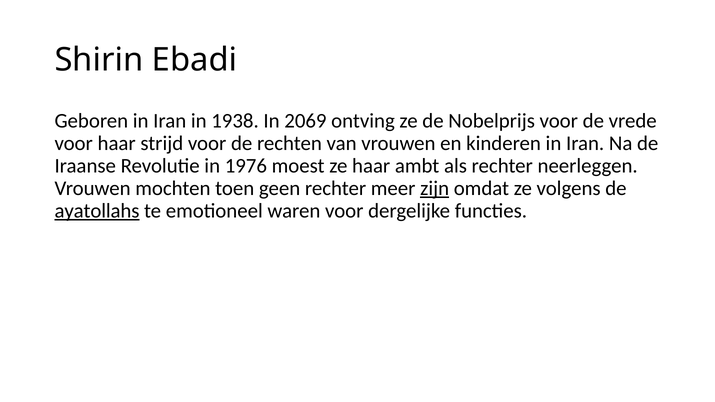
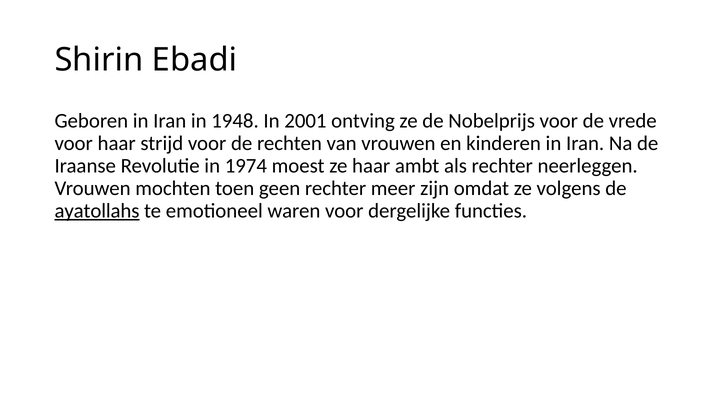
1938: 1938 -> 1948
2069: 2069 -> 2001
1976: 1976 -> 1974
zijn underline: present -> none
